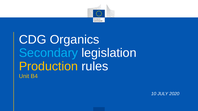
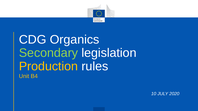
Secondary colour: light blue -> light green
